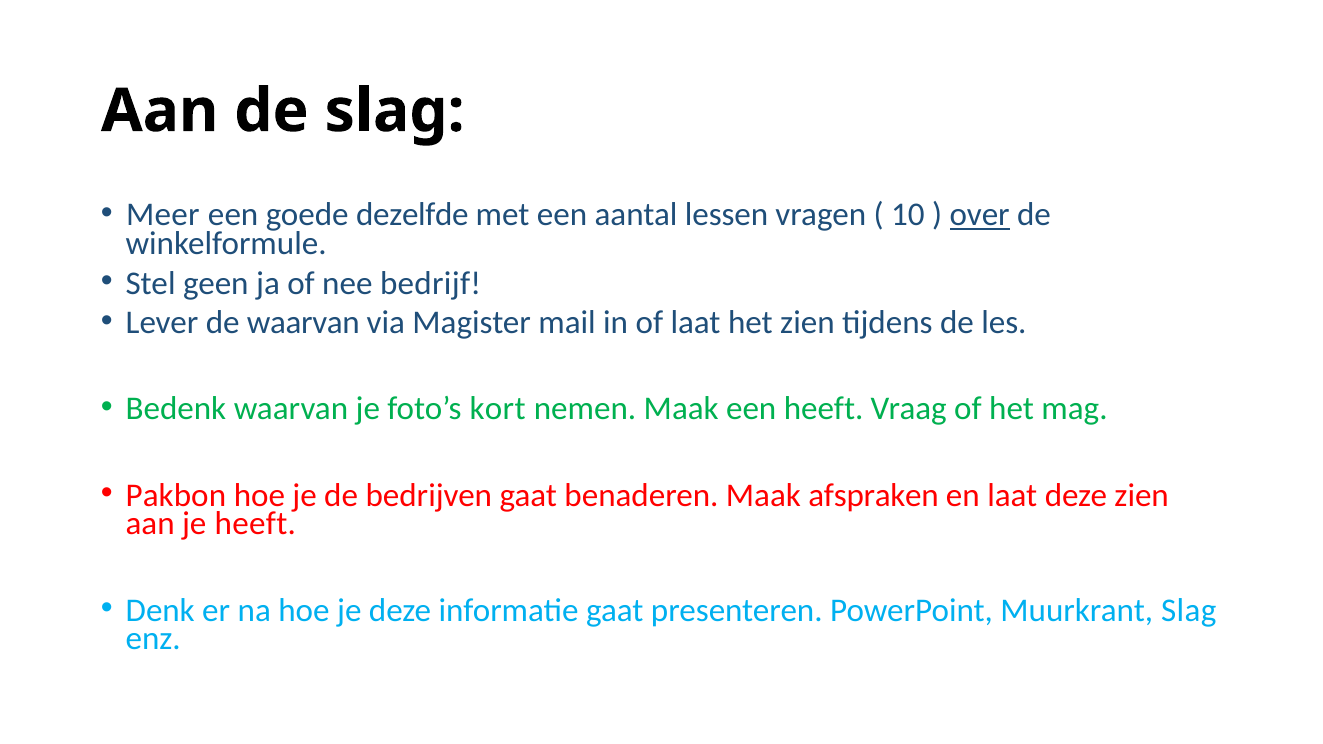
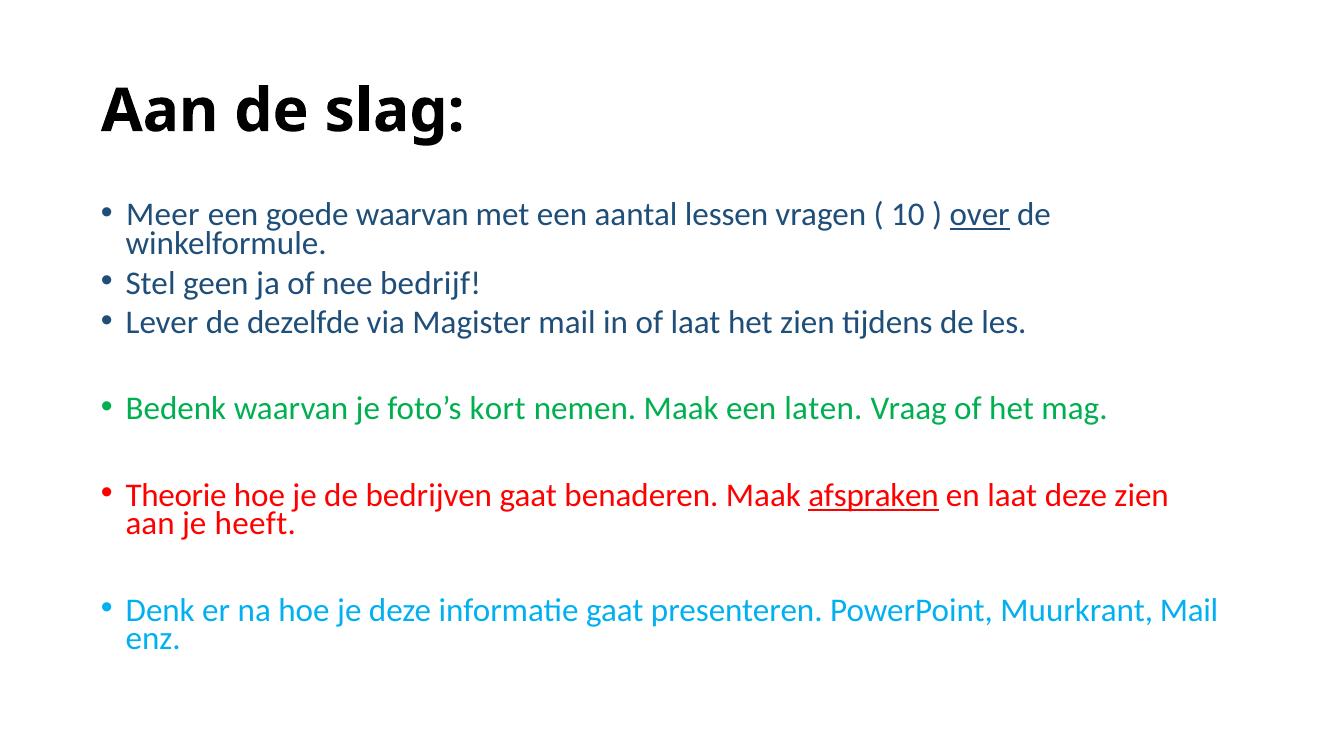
goede dezelfde: dezelfde -> waarvan
de waarvan: waarvan -> dezelfde
een heeft: heeft -> laten
Pakbon: Pakbon -> Theorie
afspraken underline: none -> present
Muurkrant Slag: Slag -> Mail
